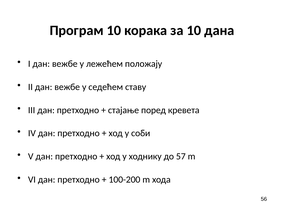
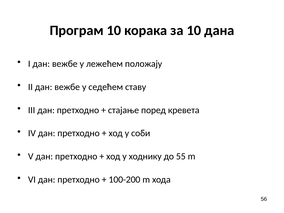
57: 57 -> 55
